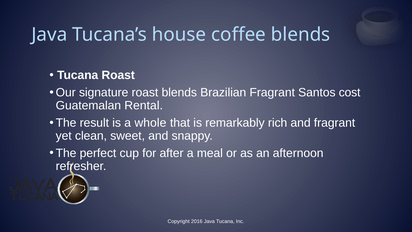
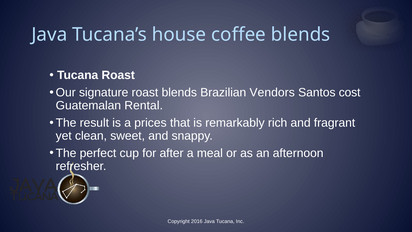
Brazilian Fragrant: Fragrant -> Vendors
whole: whole -> prices
